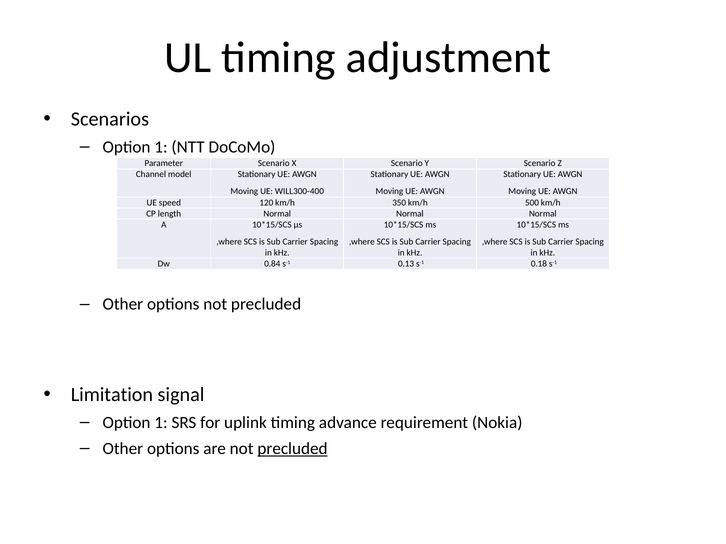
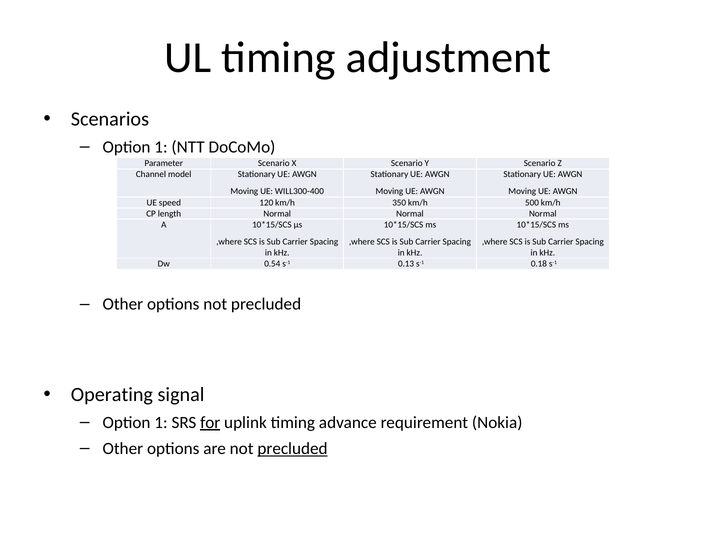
0.84: 0.84 -> 0.54
Limitation: Limitation -> Operating
for underline: none -> present
